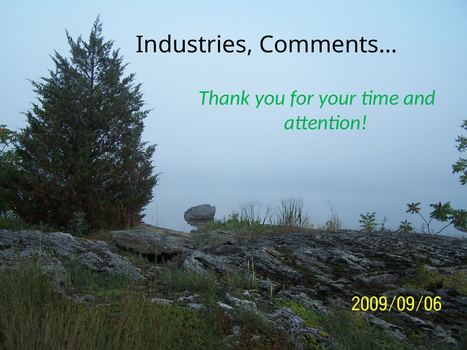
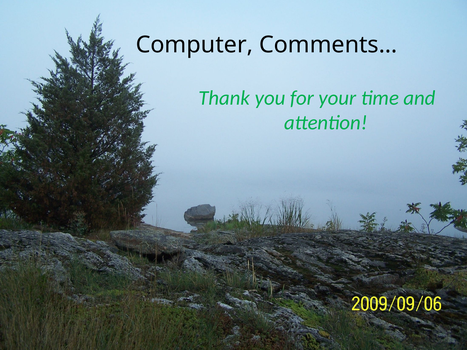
Industries: Industries -> Computer
